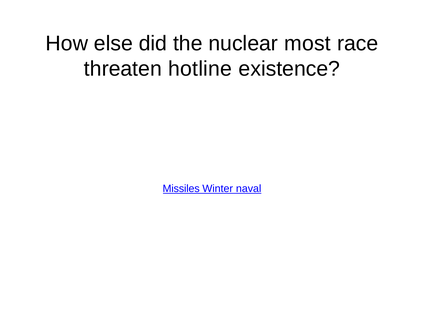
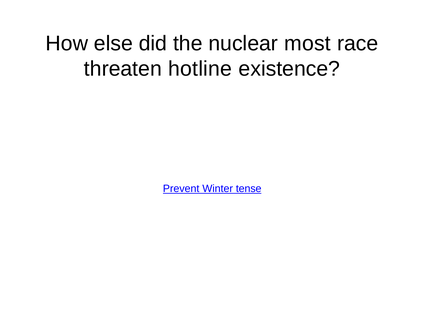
Missiles: Missiles -> Prevent
naval: naval -> tense
